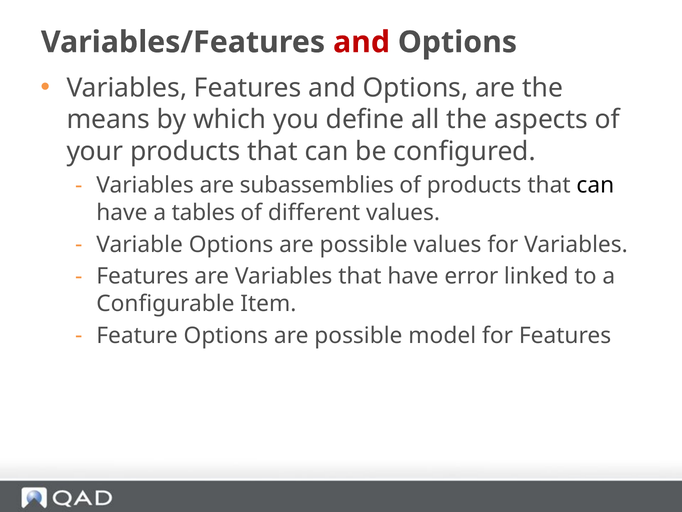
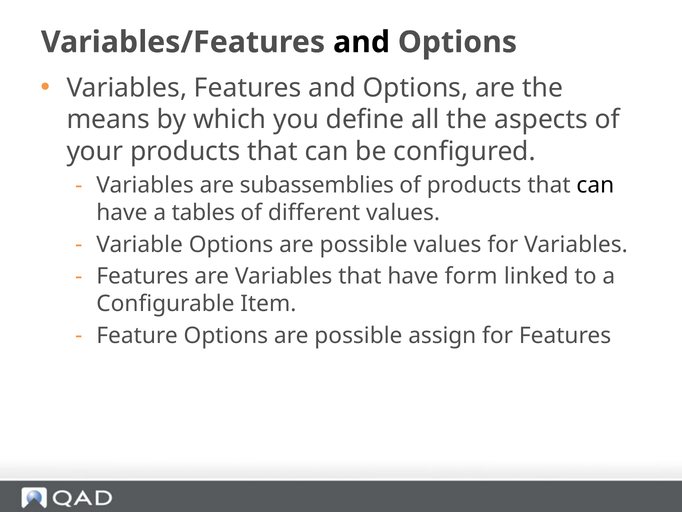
and at (362, 42) colour: red -> black
error: error -> form
model: model -> assign
